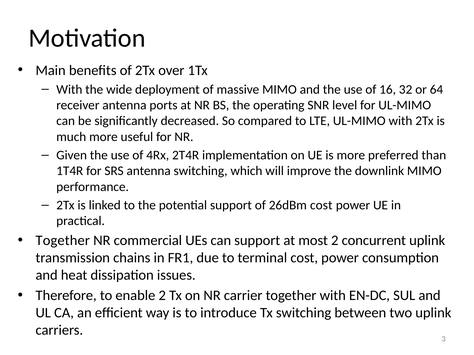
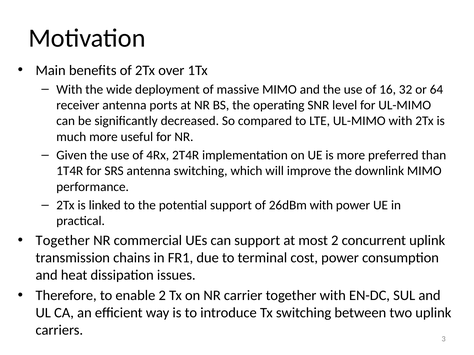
26dBm cost: cost -> with
